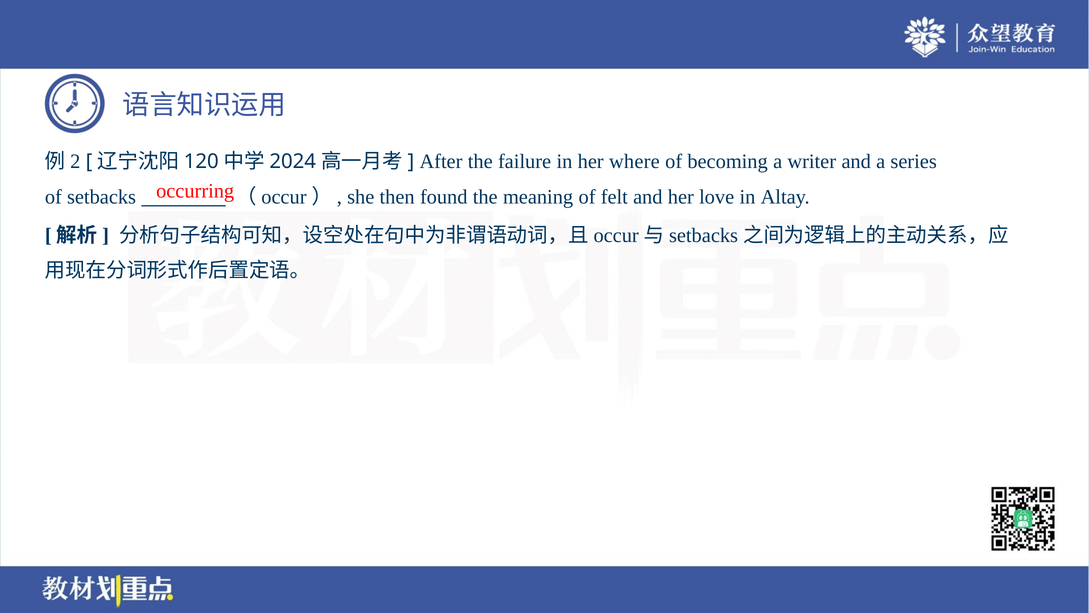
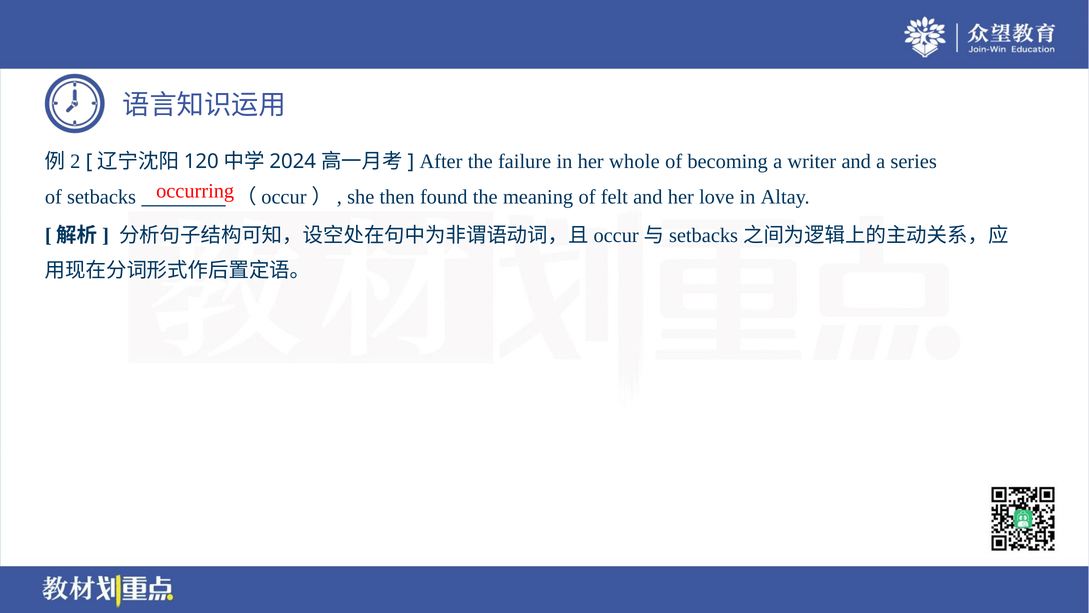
where: where -> whole
